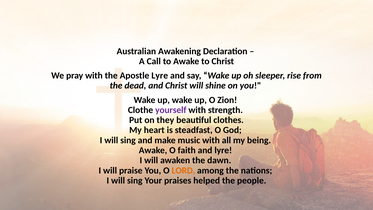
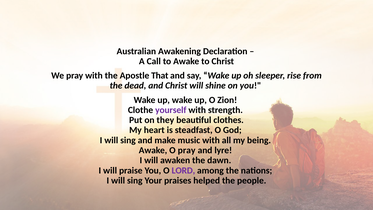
Apostle Lyre: Lyre -> That
O faith: faith -> pray
LORD colour: orange -> purple
